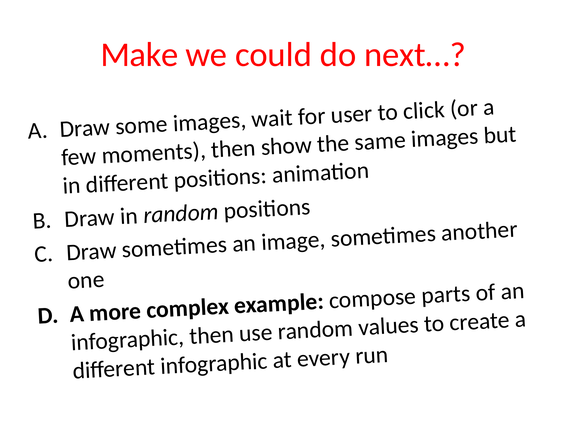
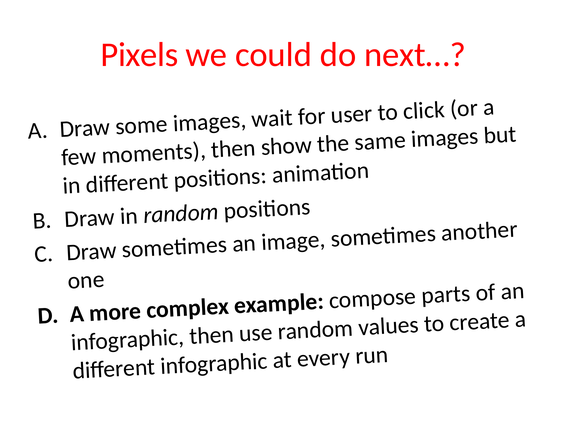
Make: Make -> Pixels
